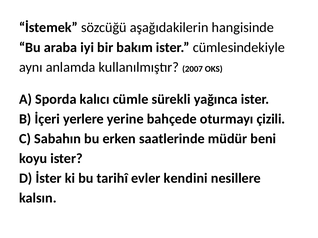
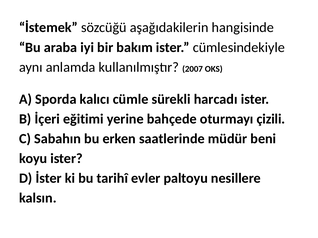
yağınca: yağınca -> harcadı
yerlere: yerlere -> eğitimi
kendini: kendini -> paltoyu
